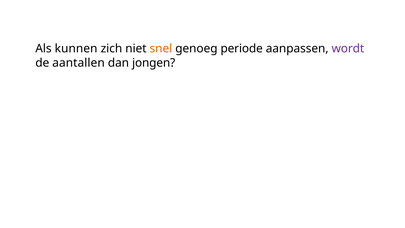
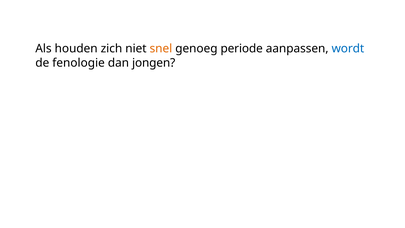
kunnen: kunnen -> houden
wordt colour: purple -> blue
aantallen: aantallen -> fenologie
